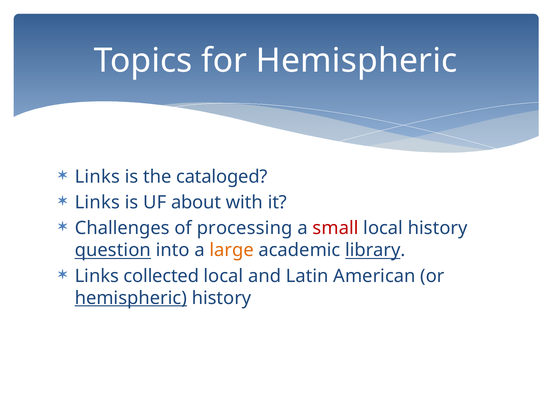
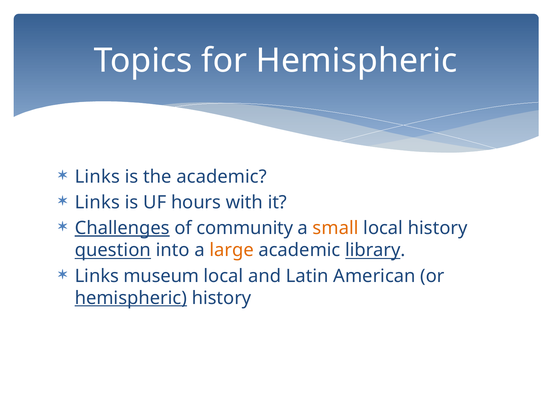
the cataloged: cataloged -> academic
about: about -> hours
Challenges underline: none -> present
processing: processing -> community
small colour: red -> orange
collected: collected -> museum
